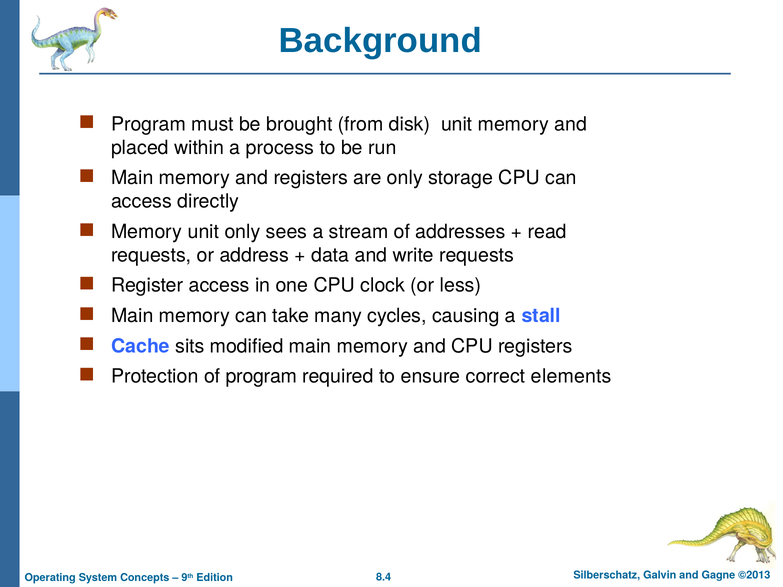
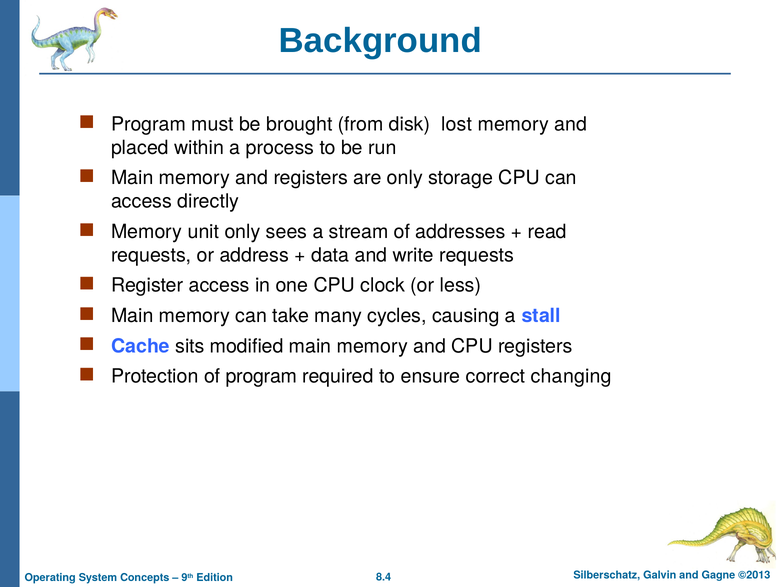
disk unit: unit -> lost
elements: elements -> changing
